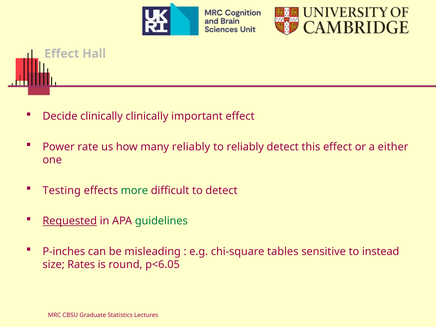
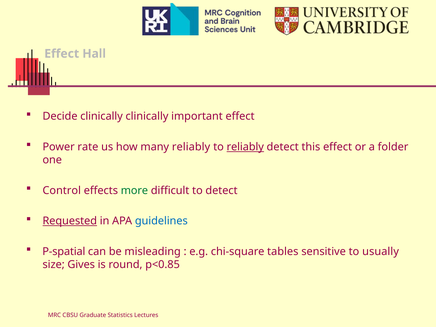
reliably at (245, 147) underline: none -> present
either: either -> folder
Testing: Testing -> Control
guidelines colour: green -> blue
P-inches: P-inches -> P-spatial
instead: instead -> usually
Rates: Rates -> Gives
p<6.05: p<6.05 -> p<0.85
